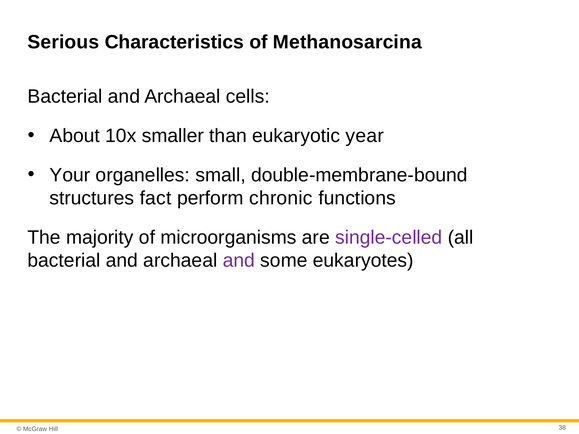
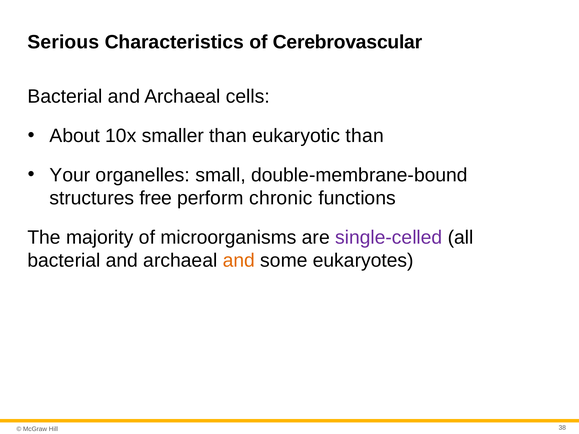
Methanosarcina: Methanosarcina -> Cerebrovascular
eukaryotic year: year -> than
fact: fact -> free
and at (239, 261) colour: purple -> orange
